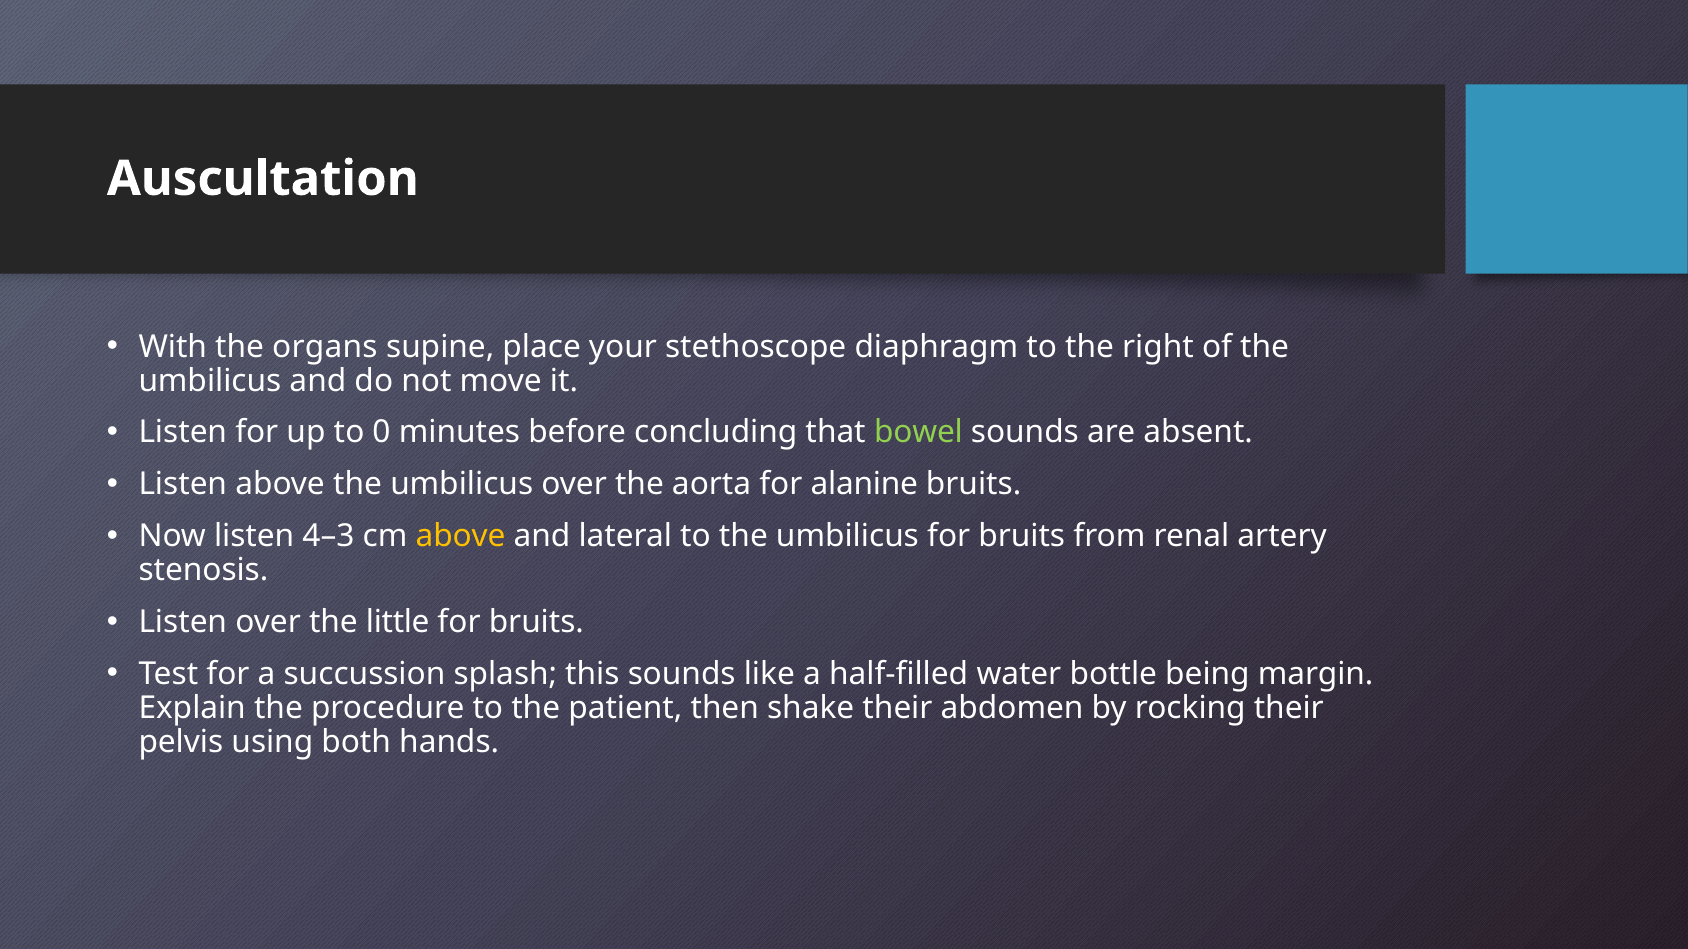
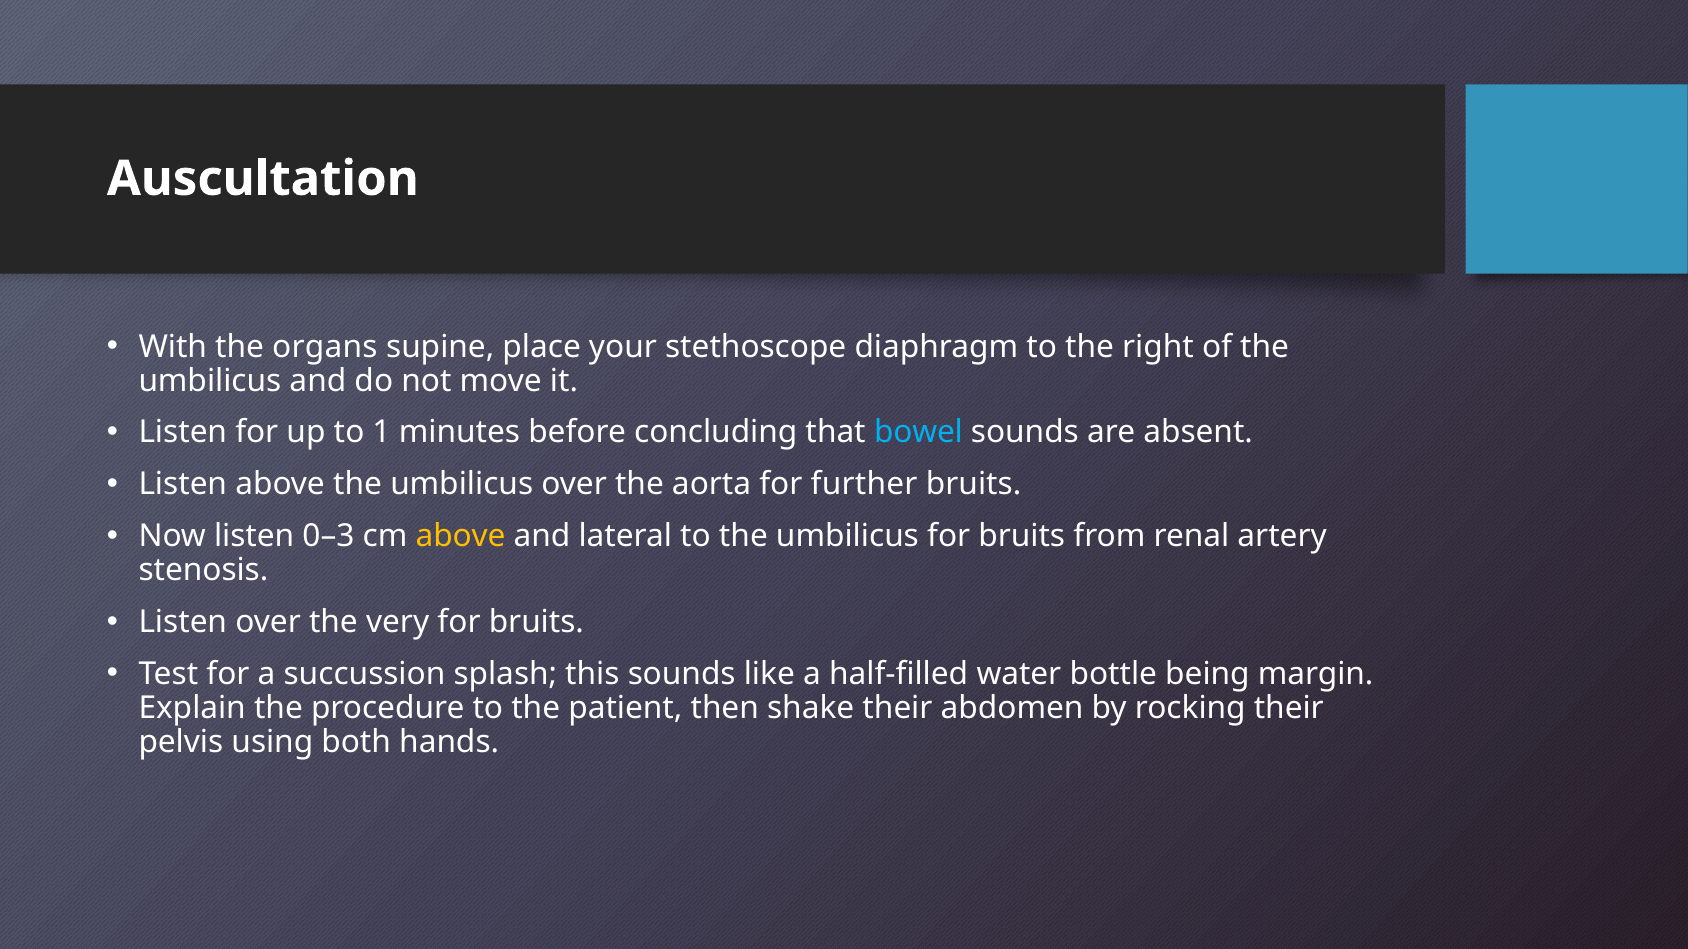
0: 0 -> 1
bowel colour: light green -> light blue
alanine: alanine -> further
4–3: 4–3 -> 0–3
little: little -> very
